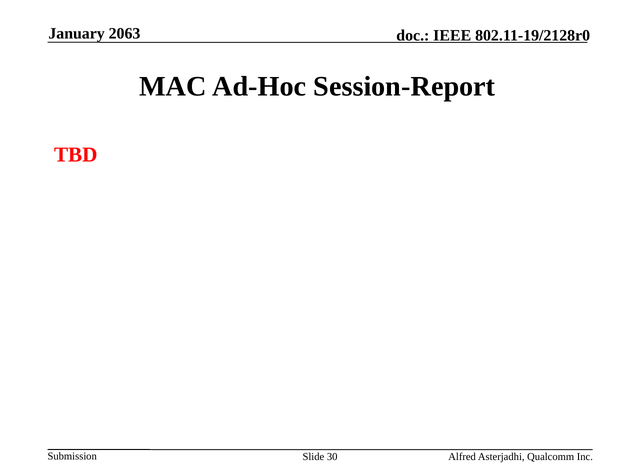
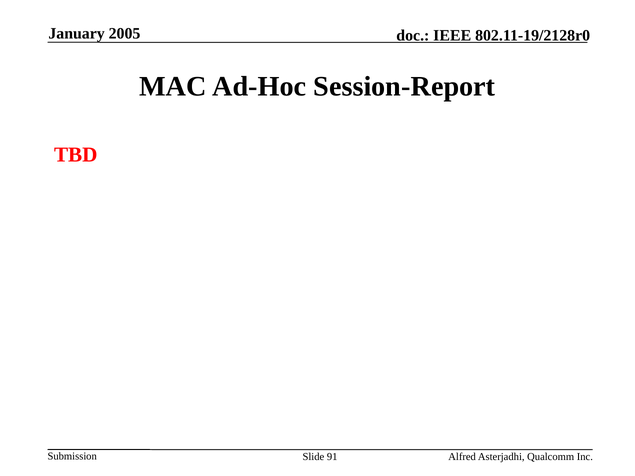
2063: 2063 -> 2005
30: 30 -> 91
